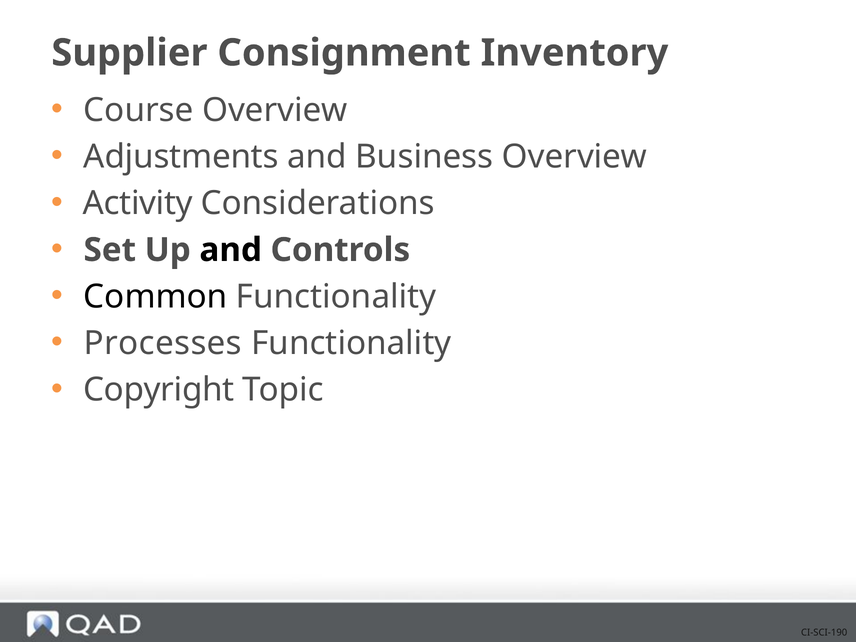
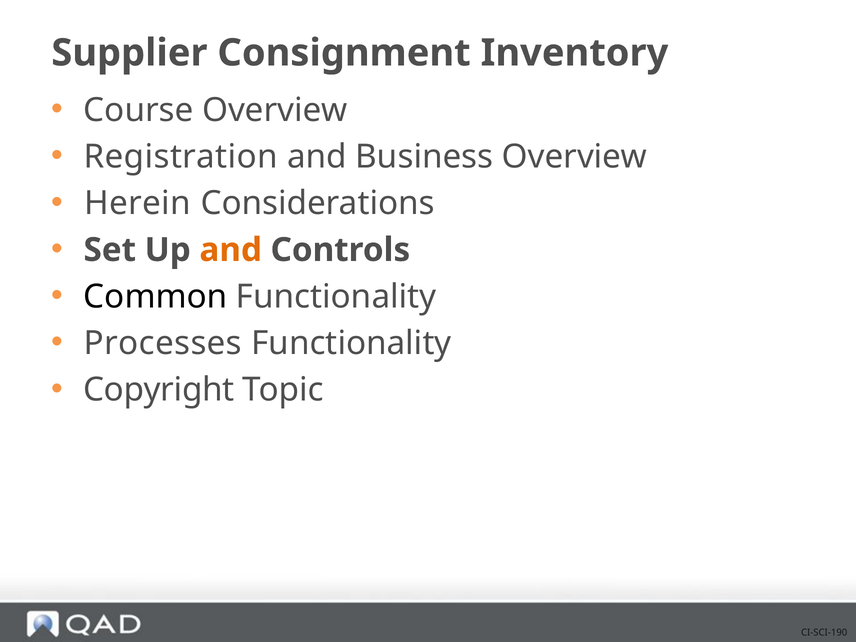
Adjustments: Adjustments -> Registration
Activity: Activity -> Herein
and at (231, 250) colour: black -> orange
